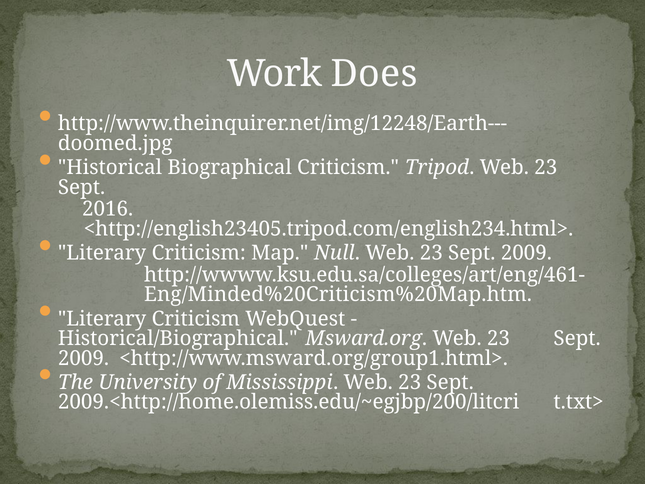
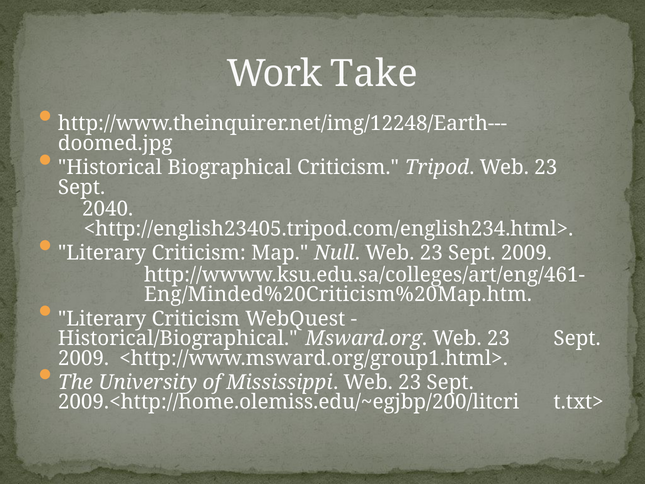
Does: Does -> Take
2016: 2016 -> 2040
